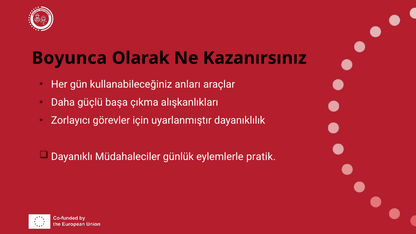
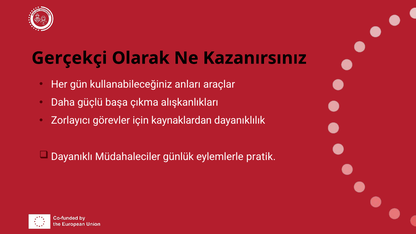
Boyunca: Boyunca -> Gerçekçi
uyarlanmıştır: uyarlanmıştır -> kaynaklardan
